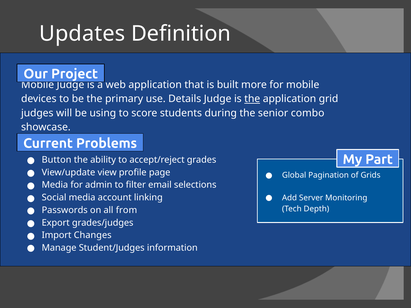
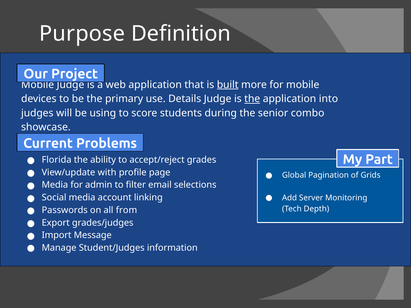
Updates: Updates -> Purpose
built underline: none -> present
grid: grid -> into
Button: Button -> Florida
view: view -> with
Changes: Changes -> Message
